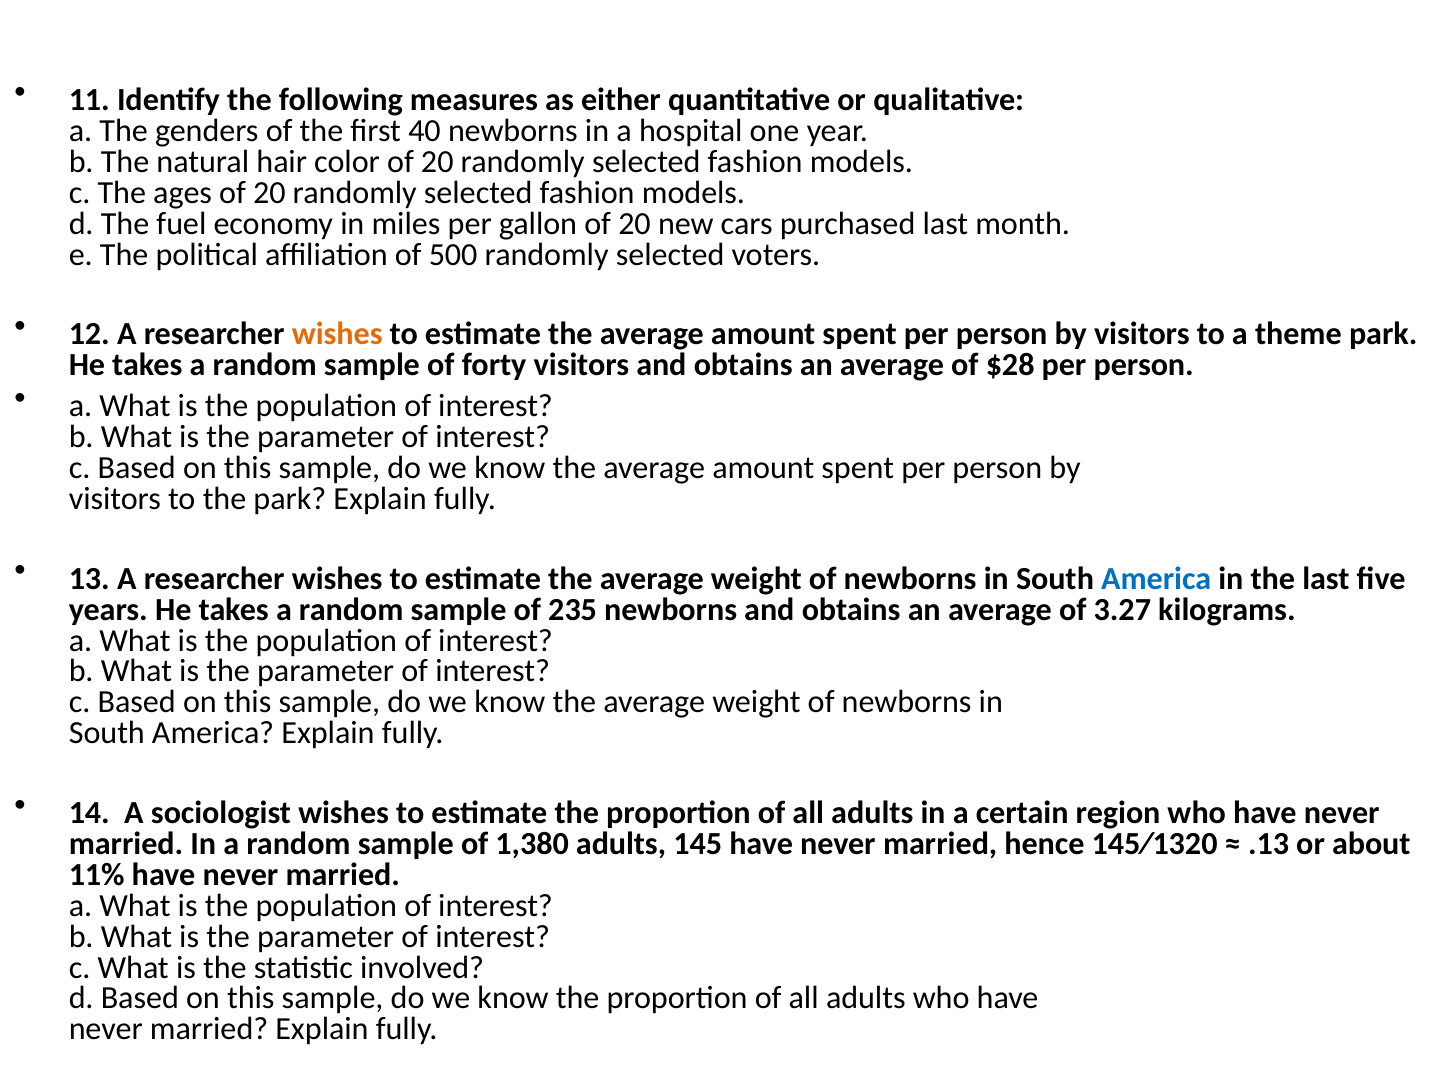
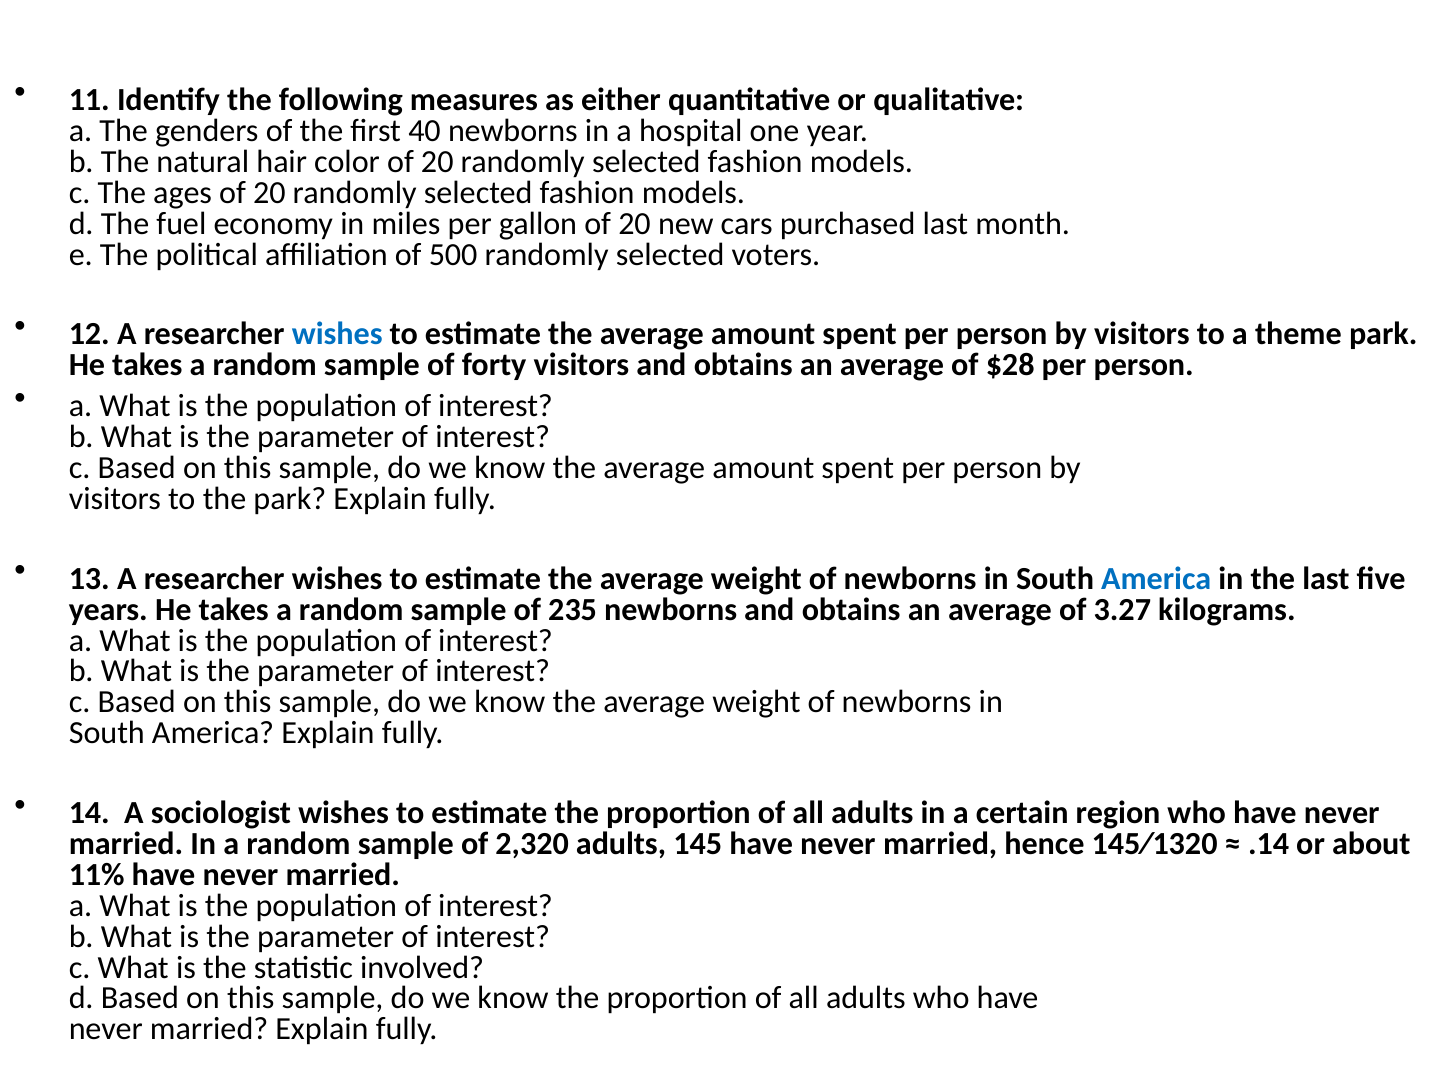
wishes at (337, 334) colour: orange -> blue
1,380: 1,380 -> 2,320
.13: .13 -> .14
